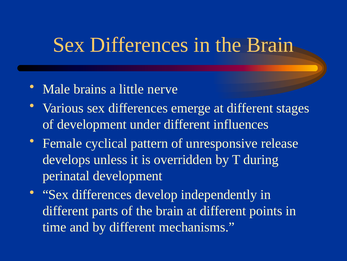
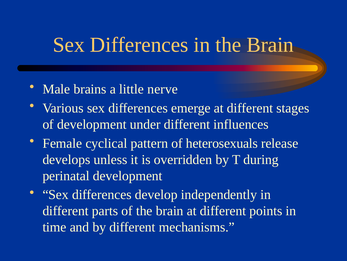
unresponsive: unresponsive -> heterosexuals
